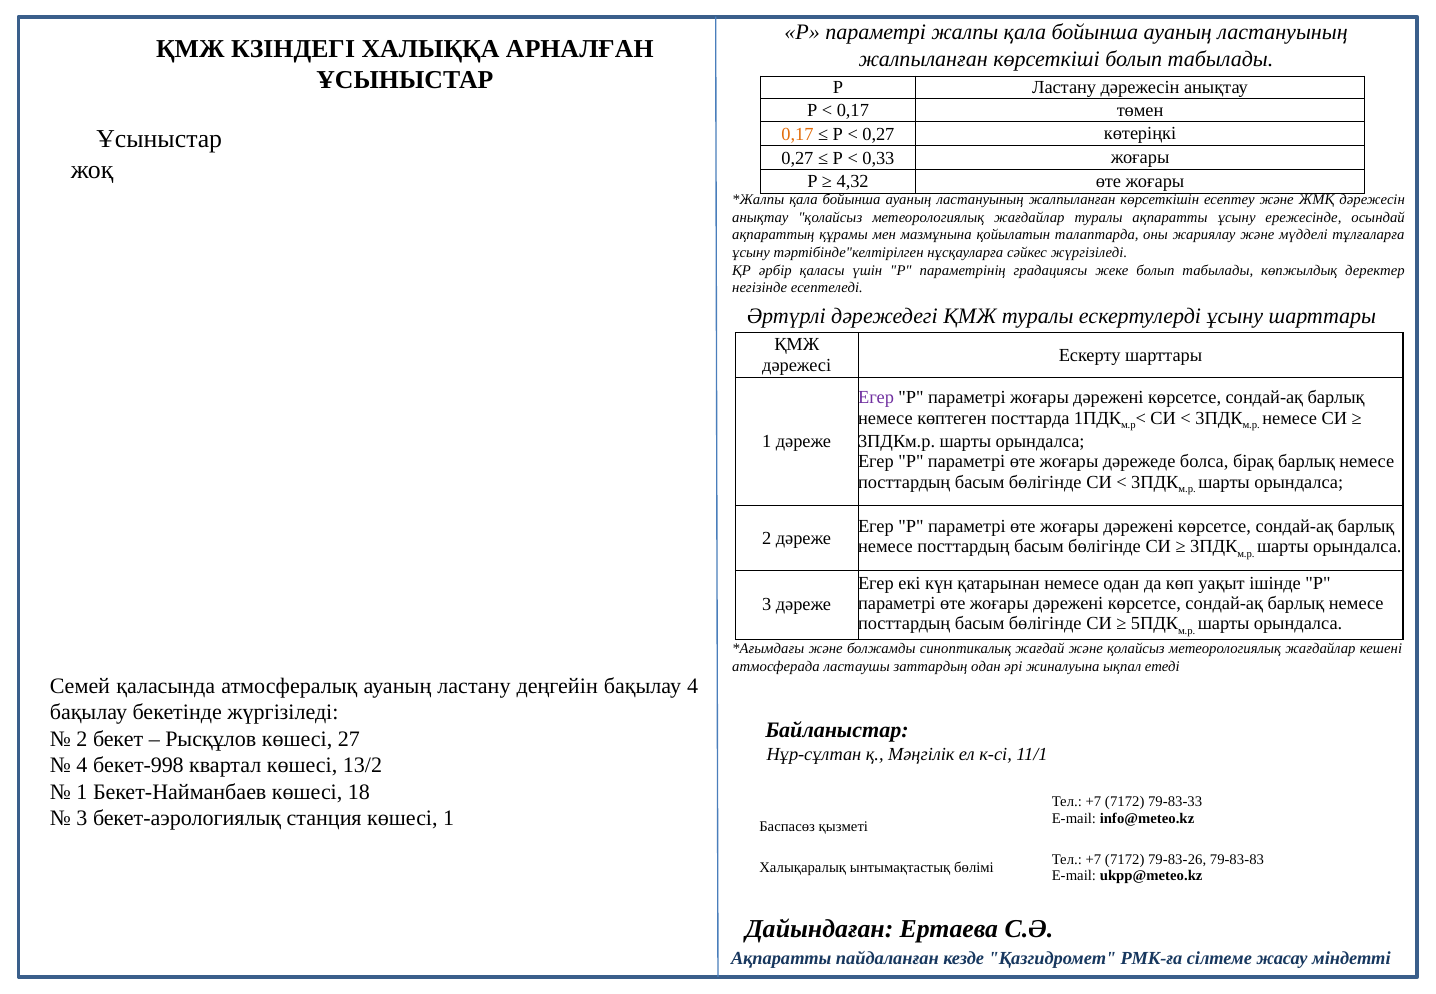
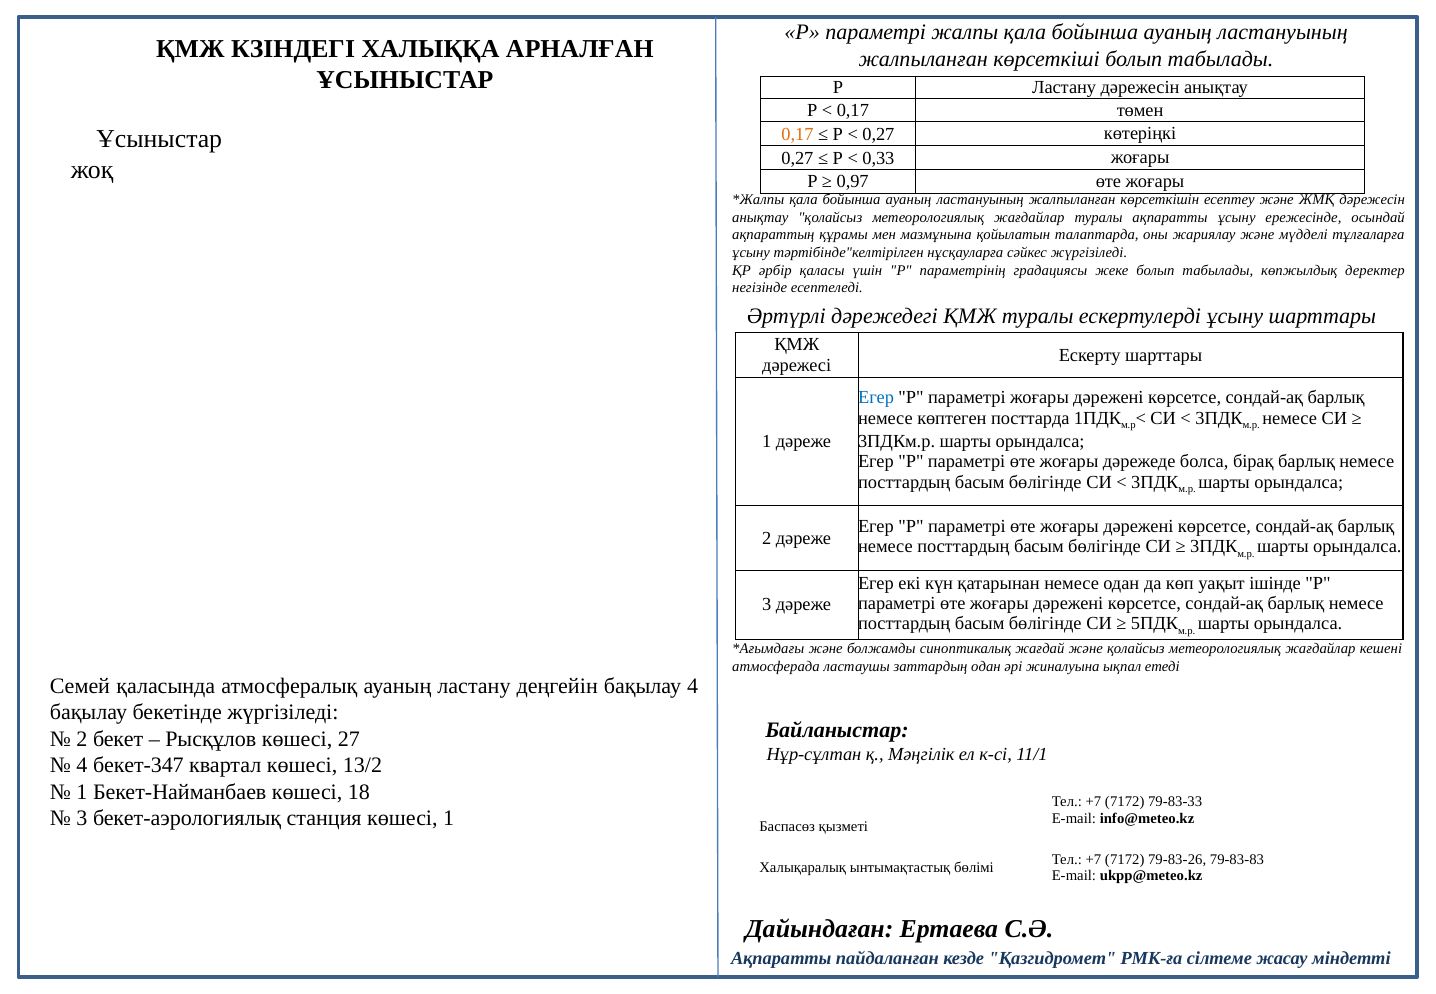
4,32: 4,32 -> 0,97
Егер at (876, 398) colour: purple -> blue
бекет-998: бекет-998 -> бекет-347
